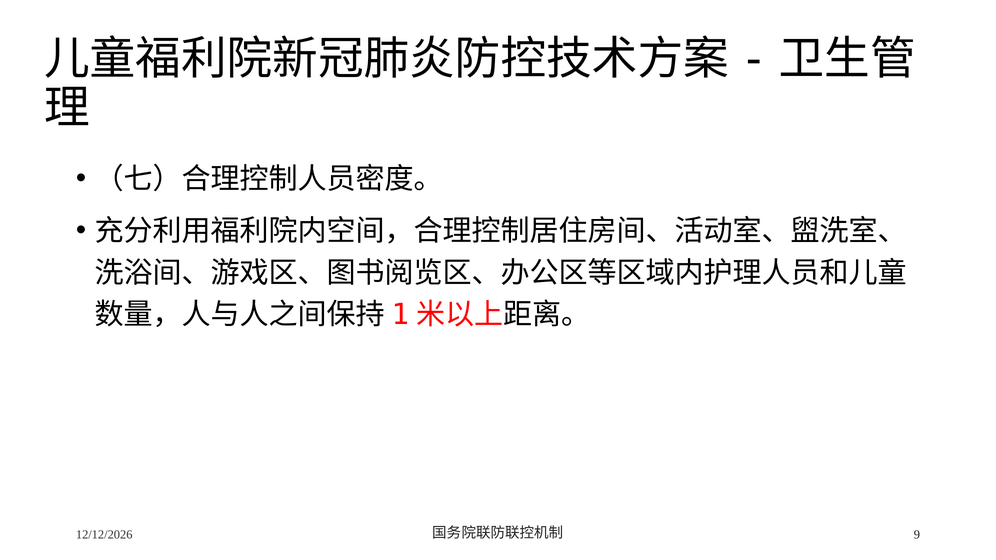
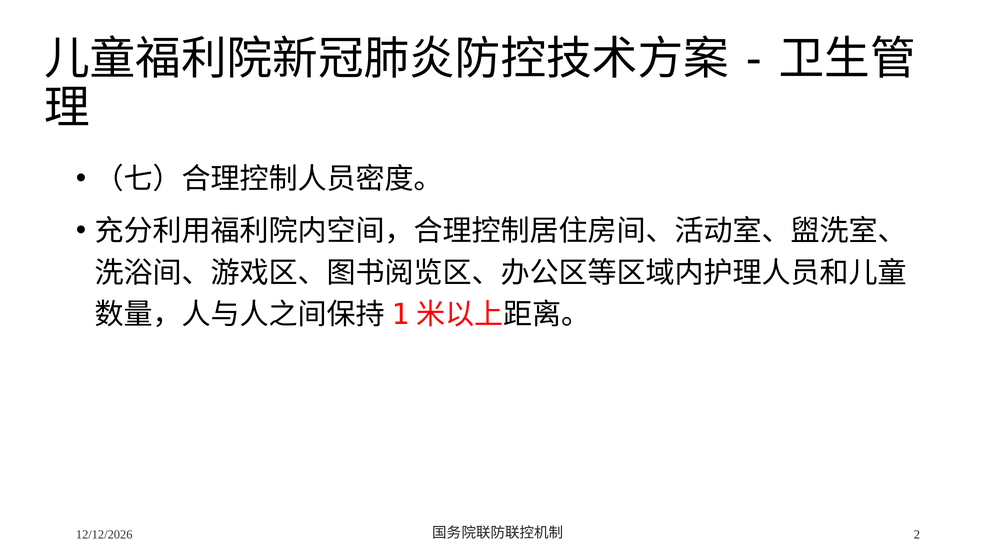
9: 9 -> 2
